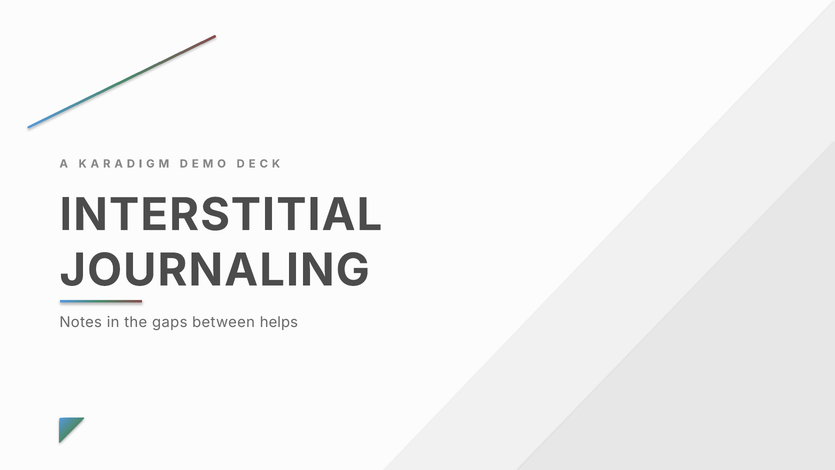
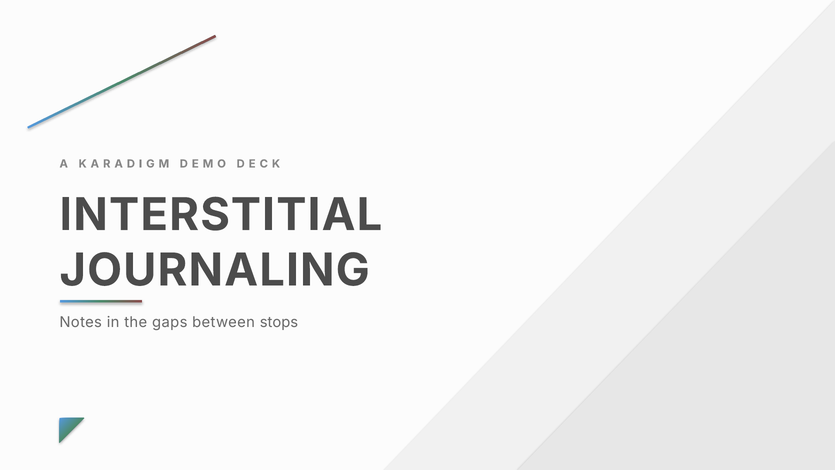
helps: helps -> stops
